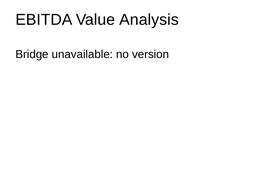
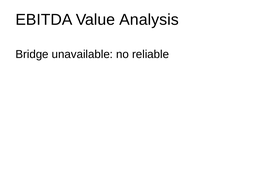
version: version -> reliable
